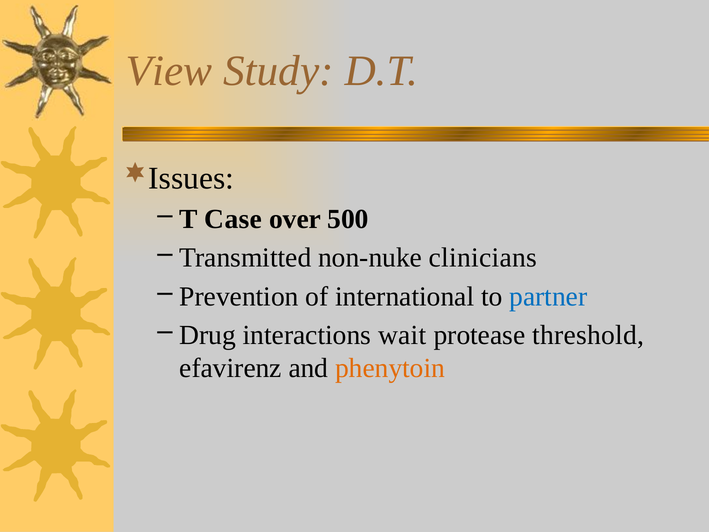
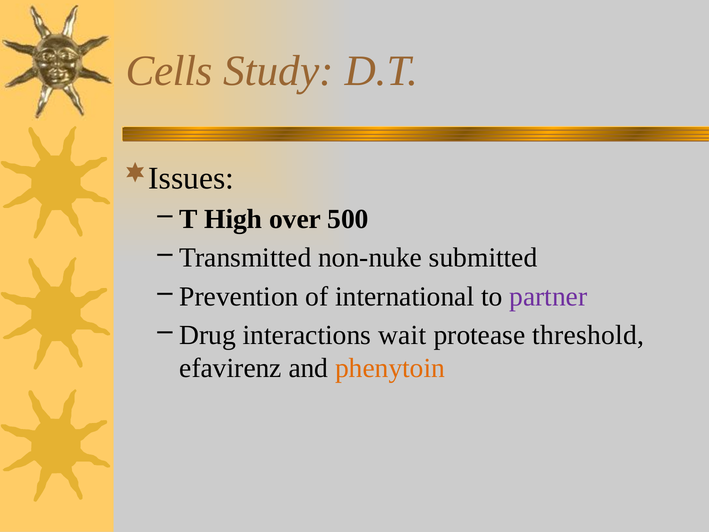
View: View -> Cells
Case: Case -> High
clinicians: clinicians -> submitted
partner colour: blue -> purple
